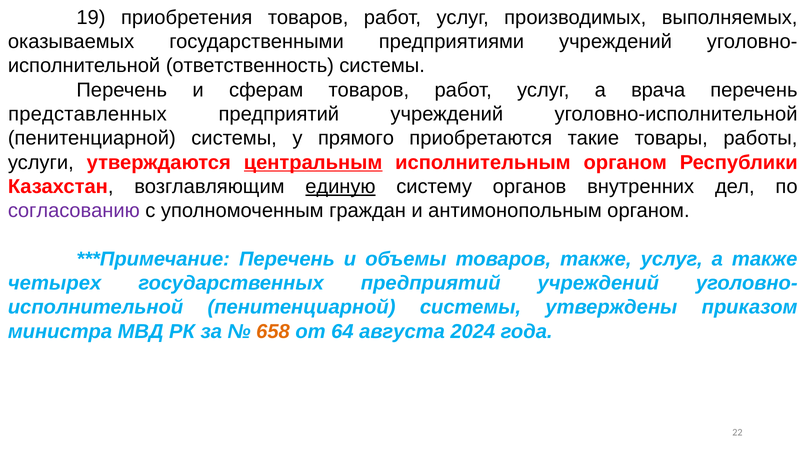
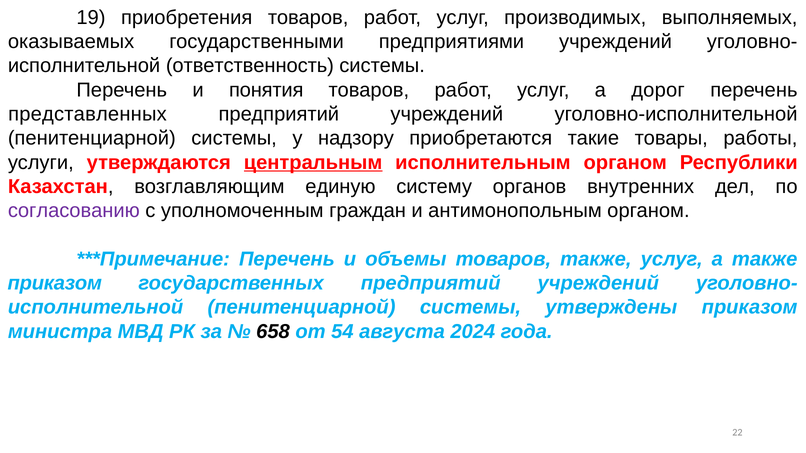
сферам: сферам -> понятия
врача: врача -> дорог
прямого: прямого -> надзору
единую underline: present -> none
четырех at (55, 283): четырех -> приказом
658 colour: orange -> black
64: 64 -> 54
